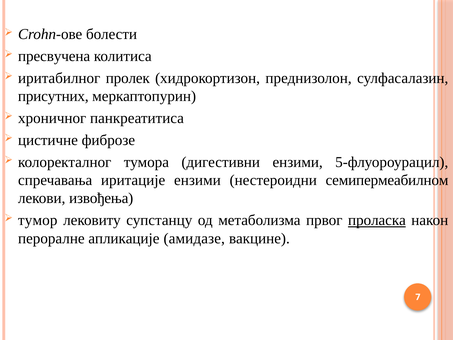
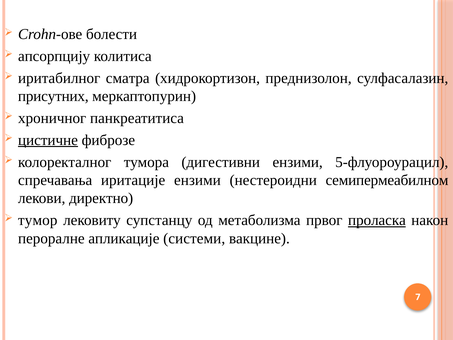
пресвучена: пресвучена -> апсорпцију
пролек: пролек -> сматра
цистичне underline: none -> present
извођења: извођења -> директно
амидазе: амидазе -> системи
